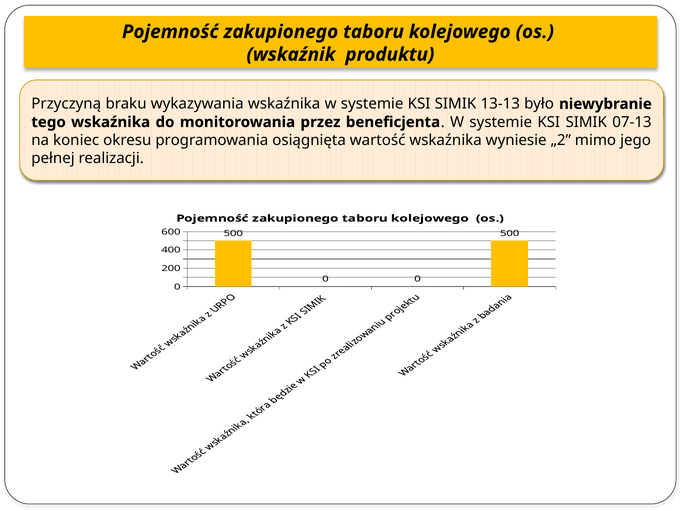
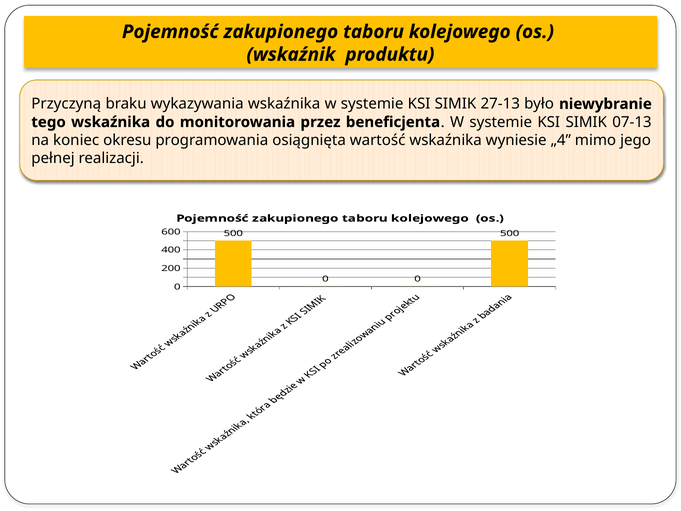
13-13: 13-13 -> 27-13
„2: „2 -> „4
